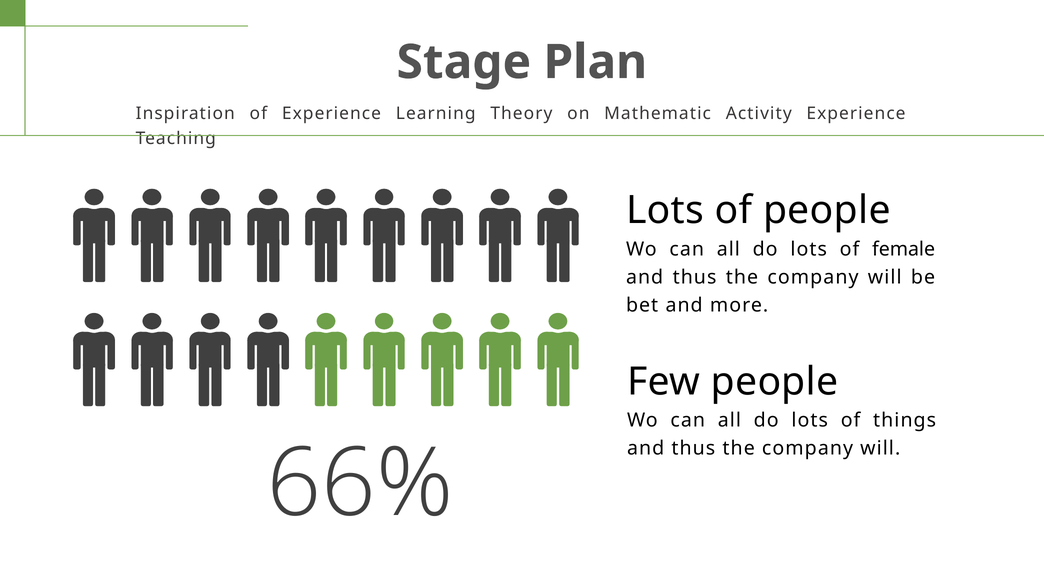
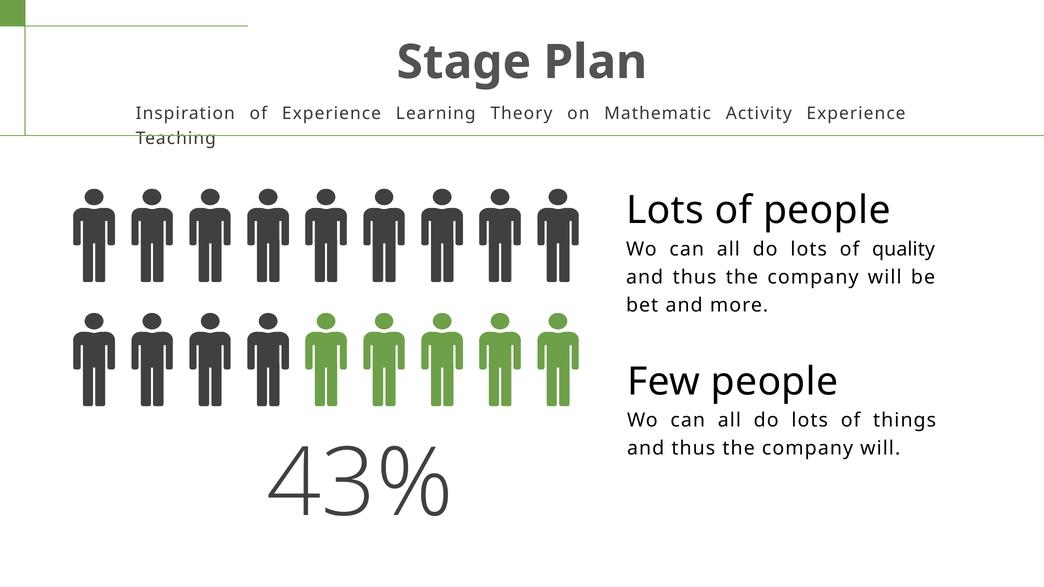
female: female -> quality
66%: 66% -> 43%
